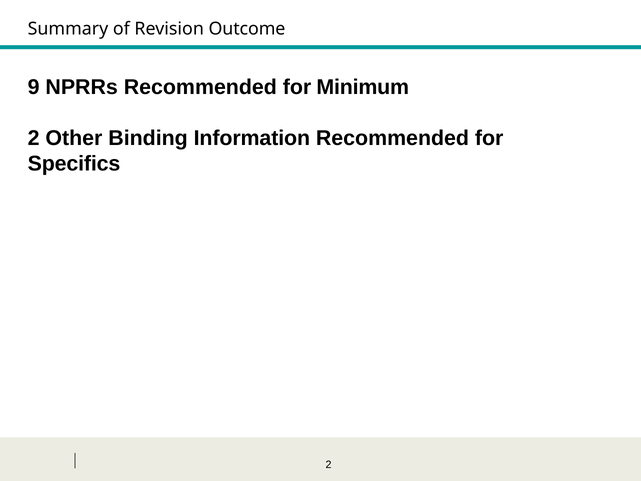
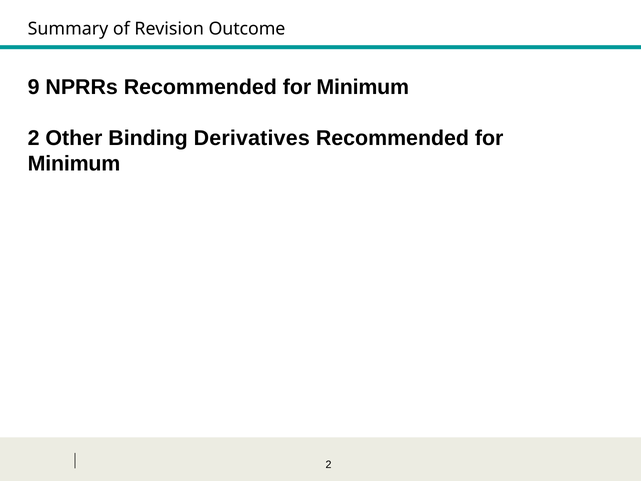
Information: Information -> Derivatives
Specifics at (74, 164): Specifics -> Minimum
